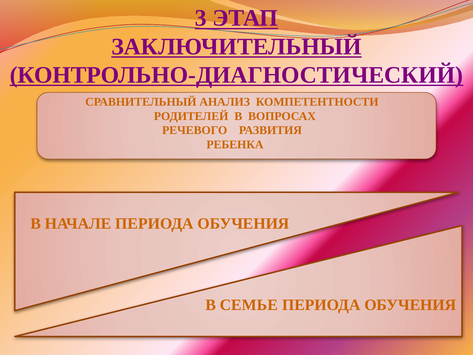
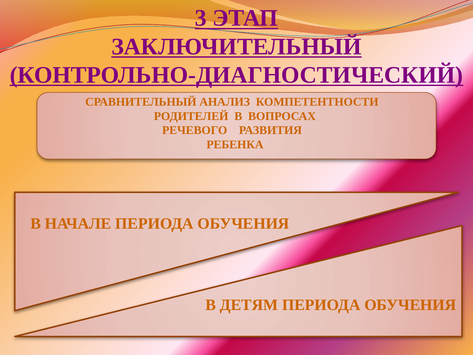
СЕМЬЕ: СЕМЬЕ -> ДЕТЯМ
